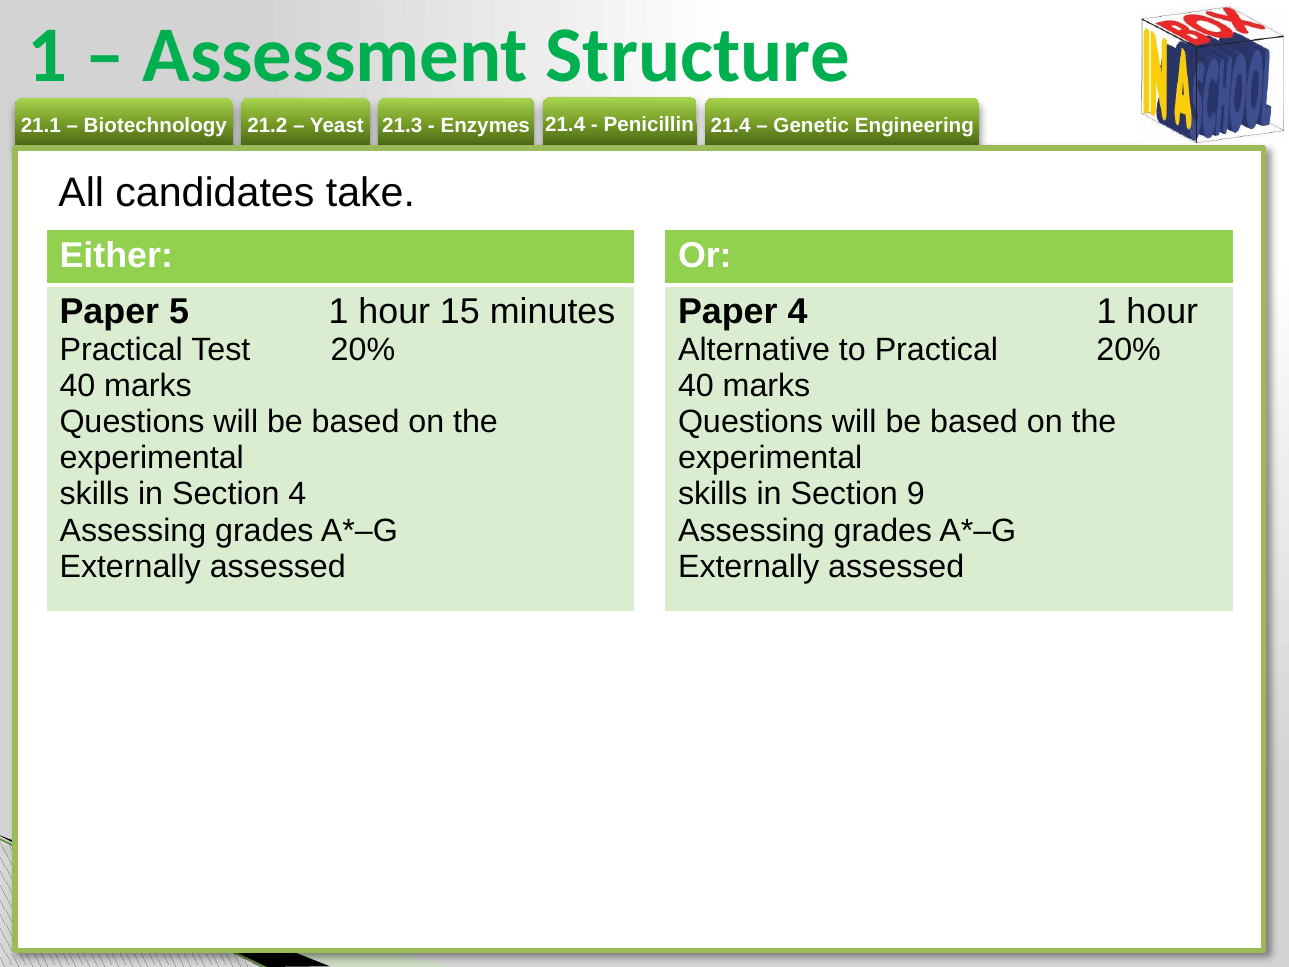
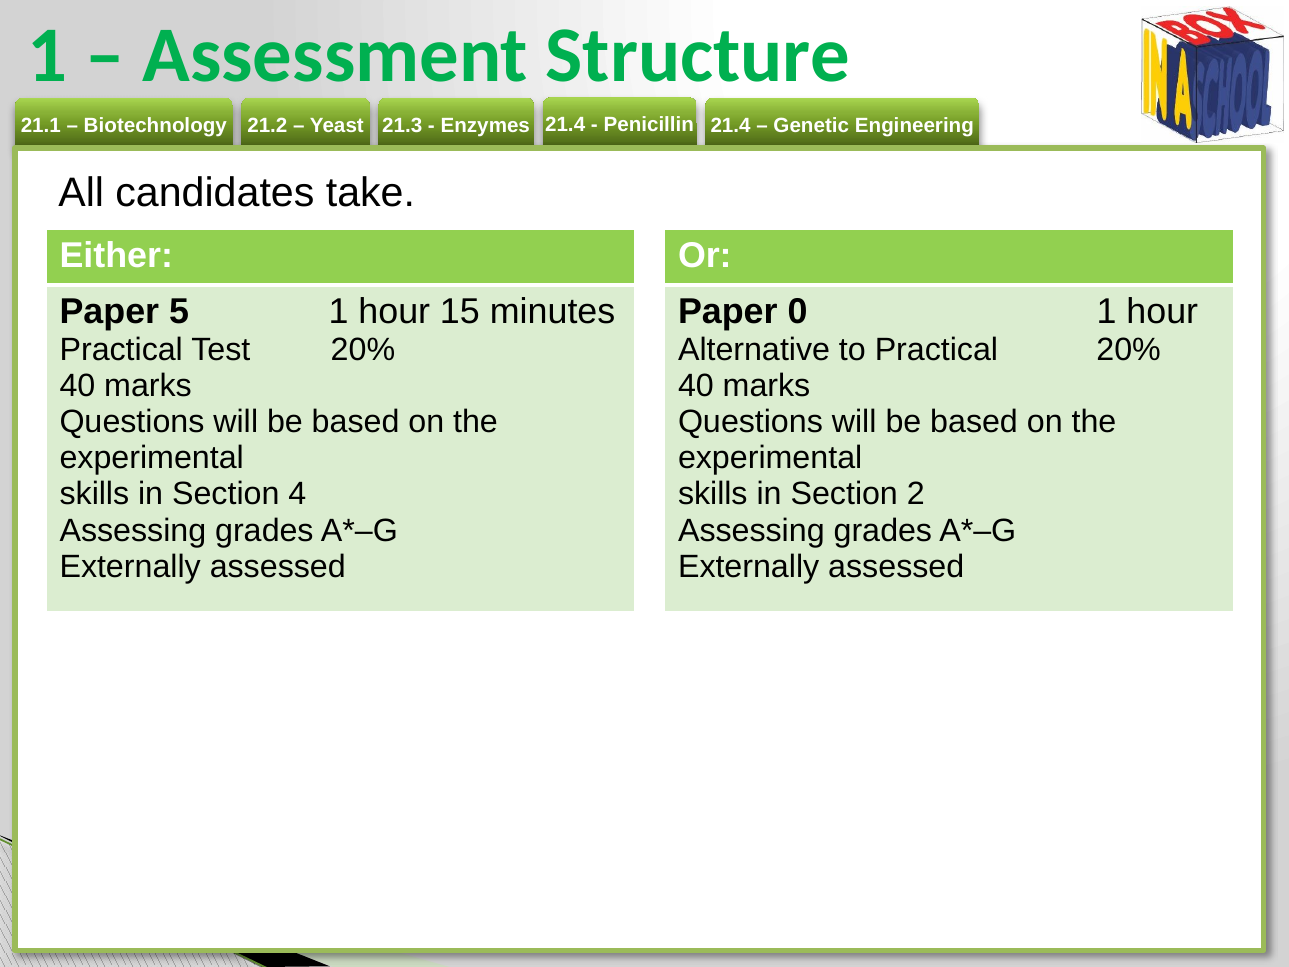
Paper 4: 4 -> 0
9: 9 -> 2
